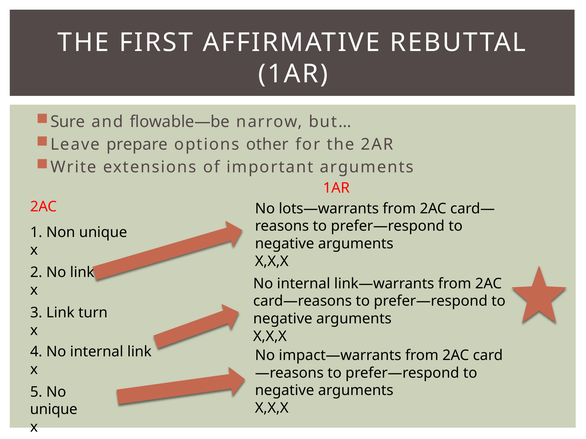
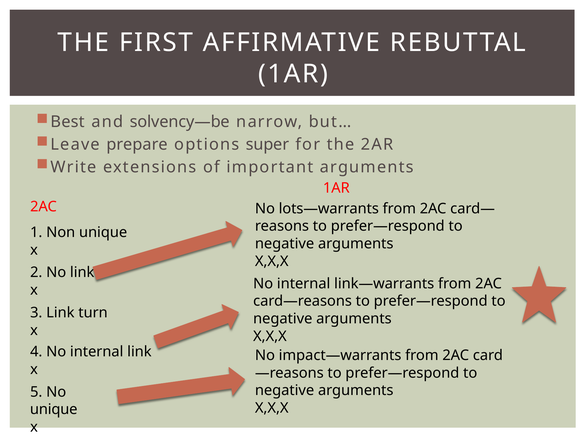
Sure: Sure -> Best
flowable—be: flowable—be -> solvency—be
other: other -> super
